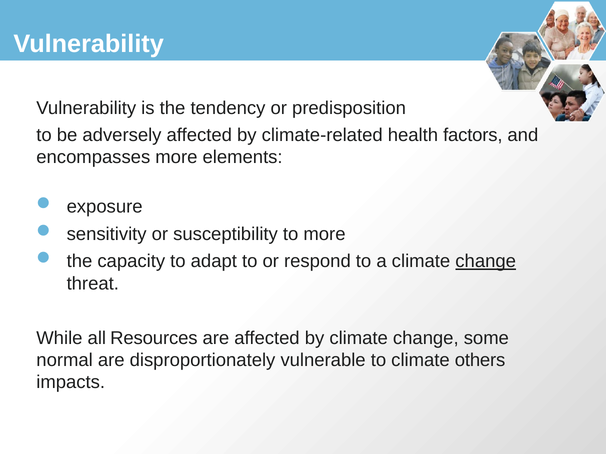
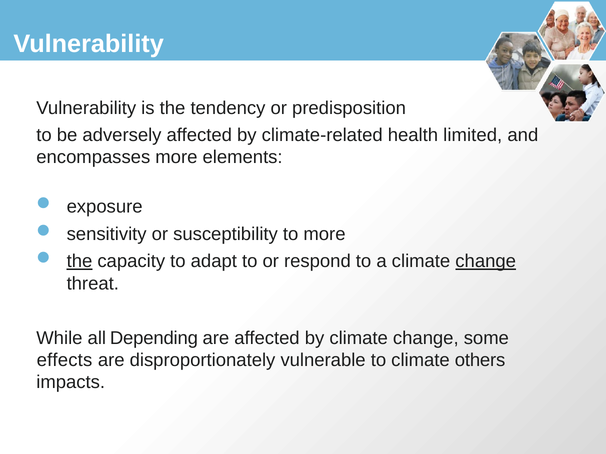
factors: factors -> limited
the at (79, 262) underline: none -> present
Resources: Resources -> Depending
normal: normal -> effects
